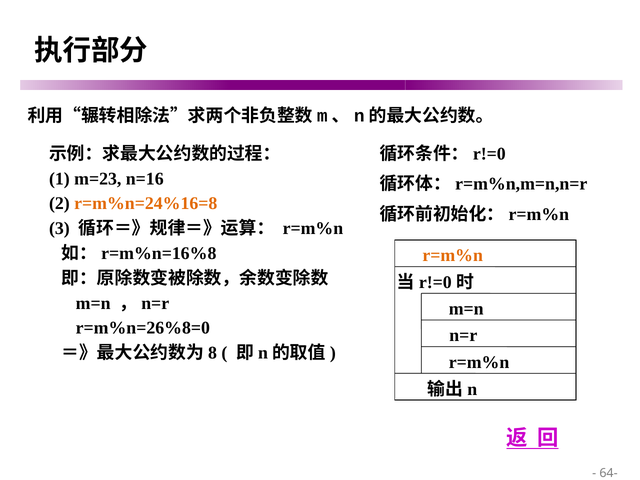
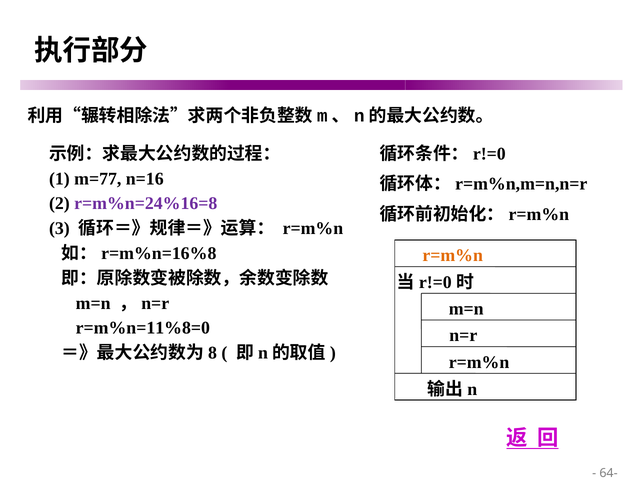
m=23: m=23 -> m=77
r=m%n=24%16=8 colour: orange -> purple
r=m%n=26%8=0: r=m%n=26%8=0 -> r=m%n=11%8=0
